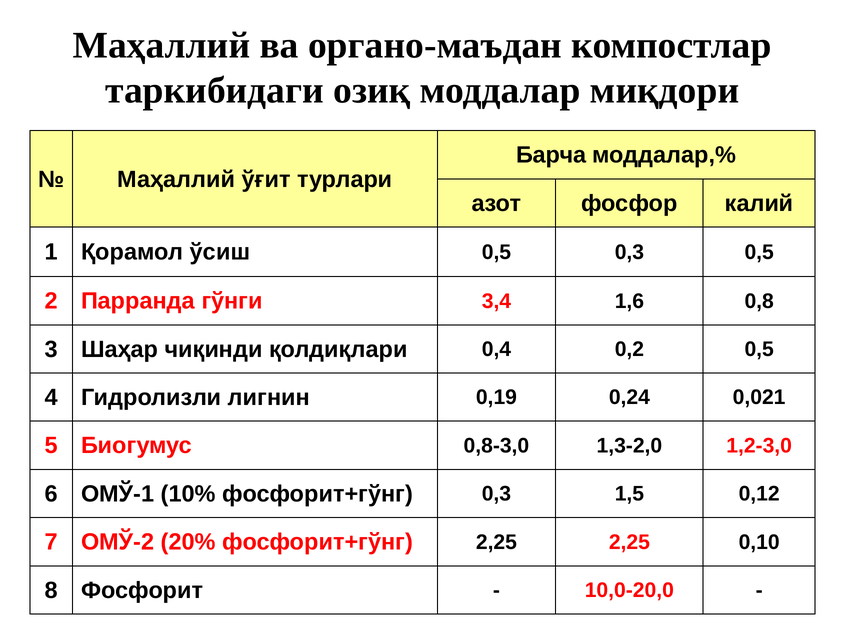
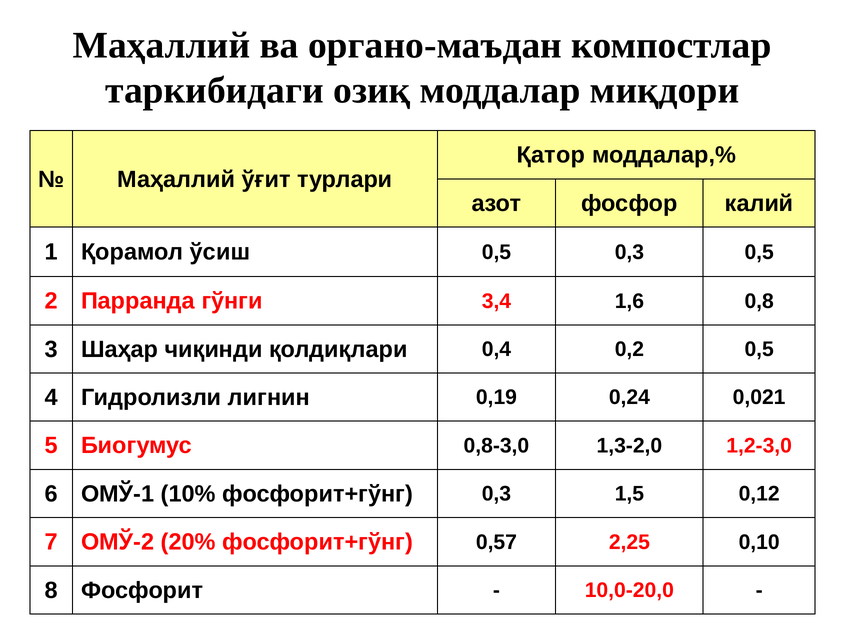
Барча: Барча -> Қатор
фосфорит+гўнг 2,25: 2,25 -> 0,57
